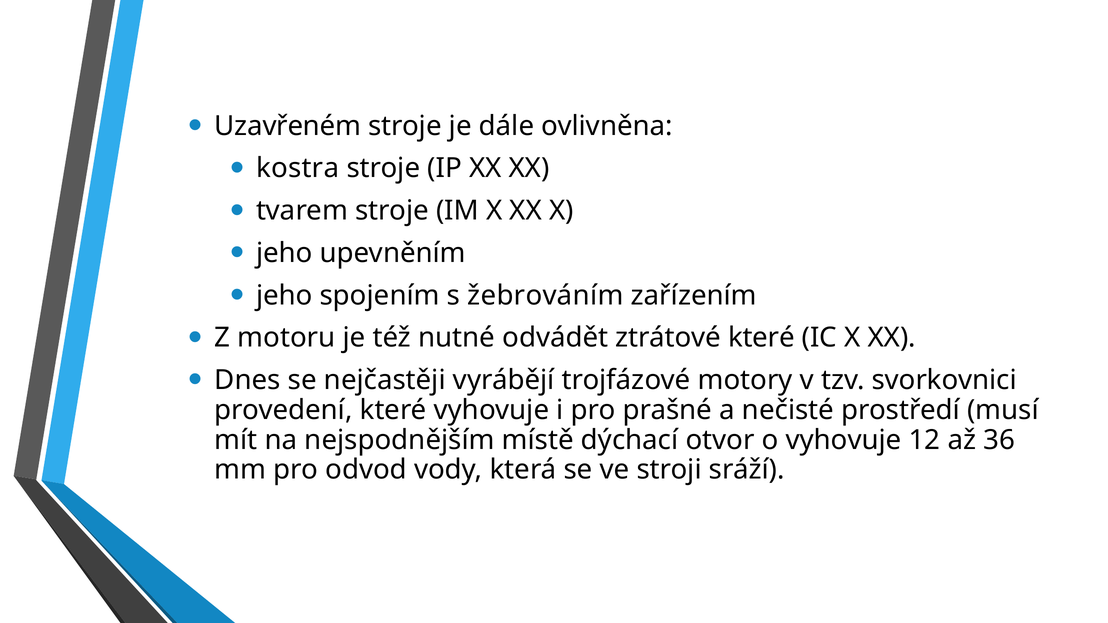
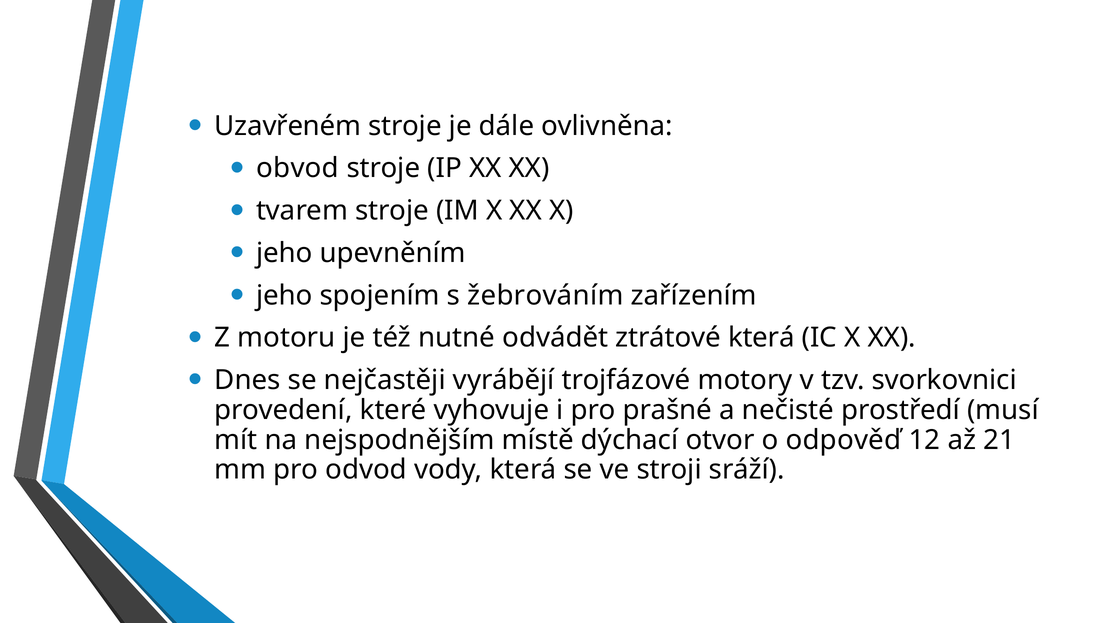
kostra: kostra -> obvod
ztrátové které: které -> která
o vyhovuje: vyhovuje -> odpověď
36: 36 -> 21
